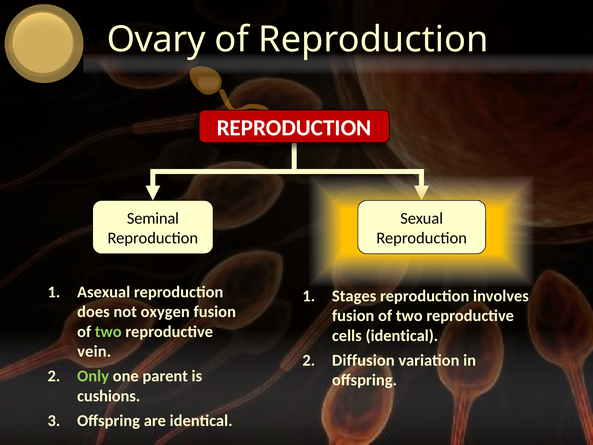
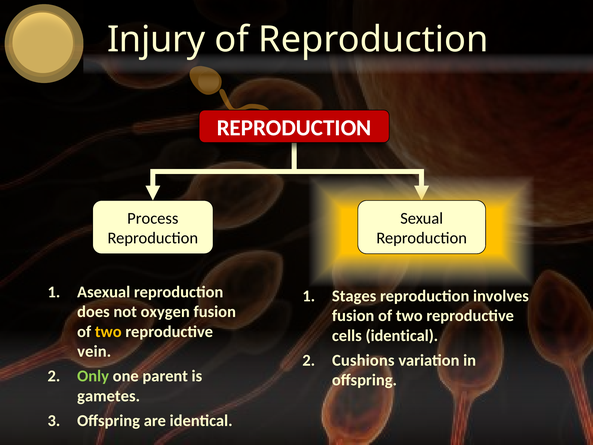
Ovary: Ovary -> Injury
Seminal: Seminal -> Process
two at (108, 331) colour: light green -> yellow
Diffusion: Diffusion -> Cushions
cushions: cushions -> gametes
